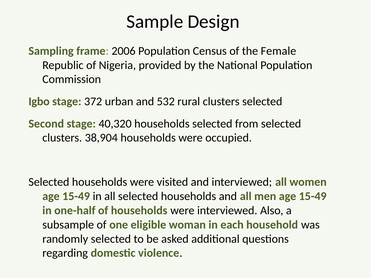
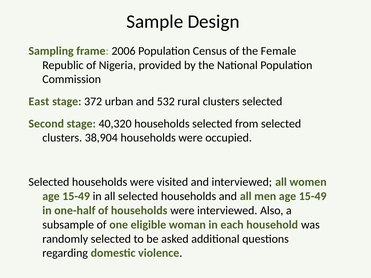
Igbo: Igbo -> East
